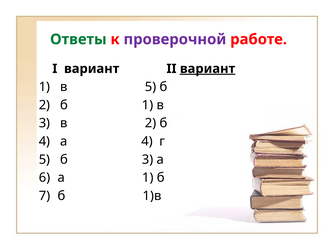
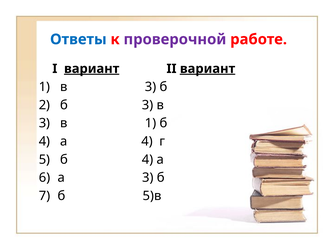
Ответы colour: green -> blue
вариант at (92, 69) underline: none -> present
1 в 5: 5 -> 3
б 1: 1 -> 3
в 2: 2 -> 1
5 б 3: 3 -> 4
а 1: 1 -> 3
1)в: 1)в -> 5)в
